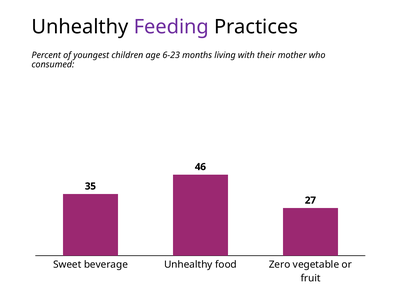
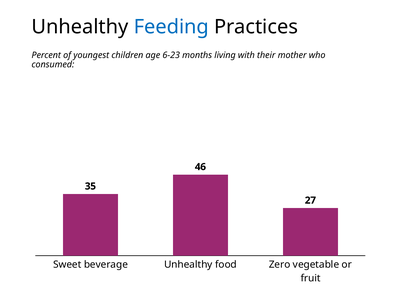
Feeding colour: purple -> blue
